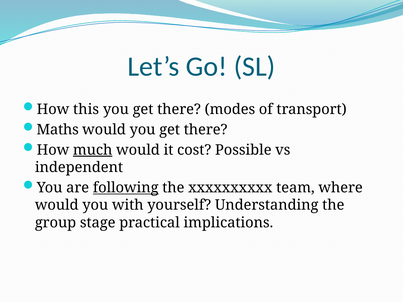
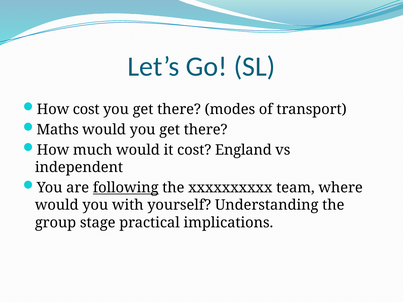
How this: this -> cost
much underline: present -> none
Possible: Possible -> England
